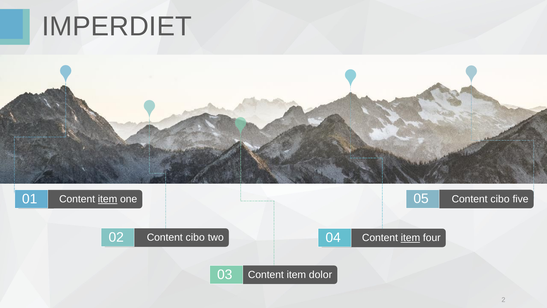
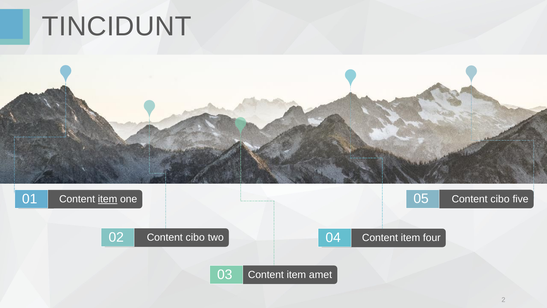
IMPERDIET: IMPERDIET -> TINCIDUNT
item at (410, 238) underline: present -> none
dolor: dolor -> amet
